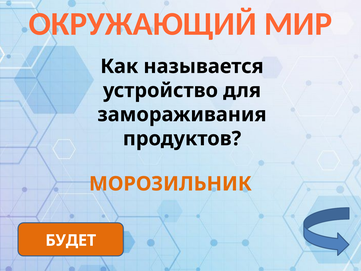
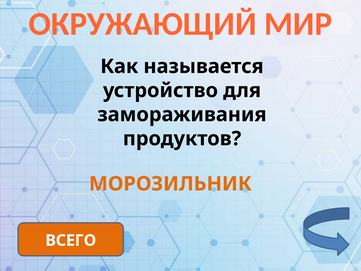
БУДЕТ: БУДЕТ -> ВСЕГО
